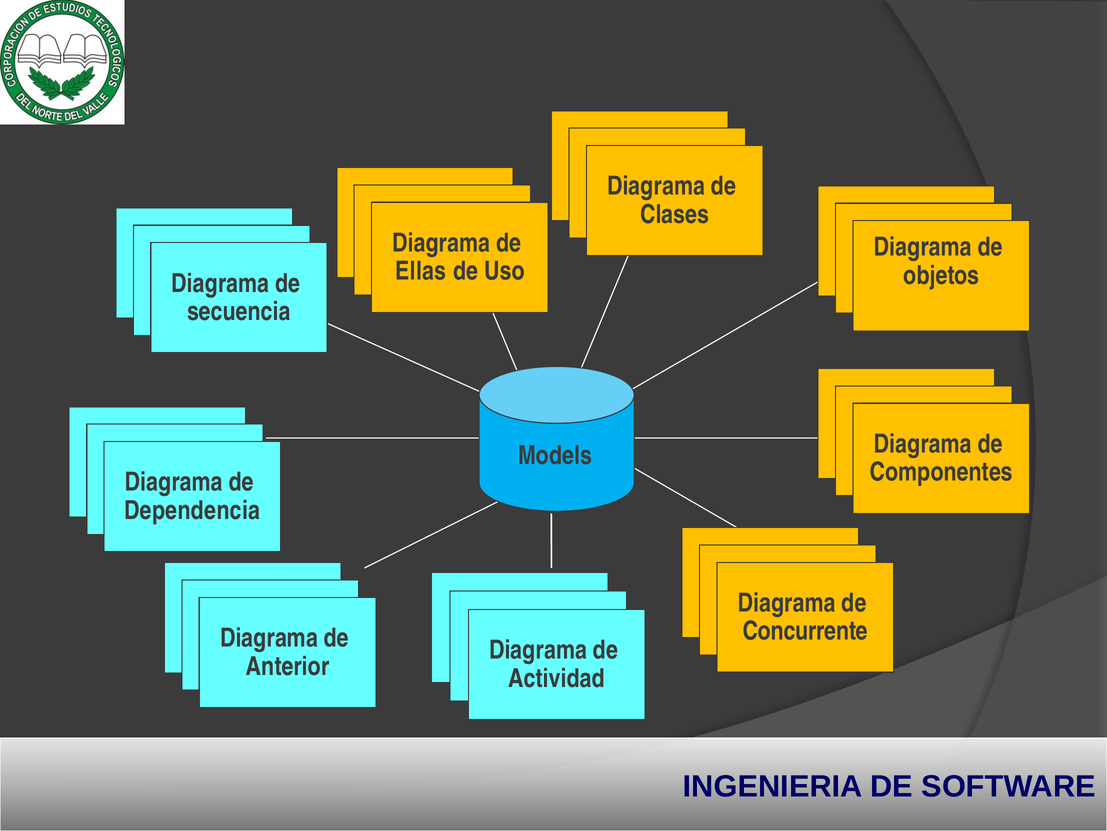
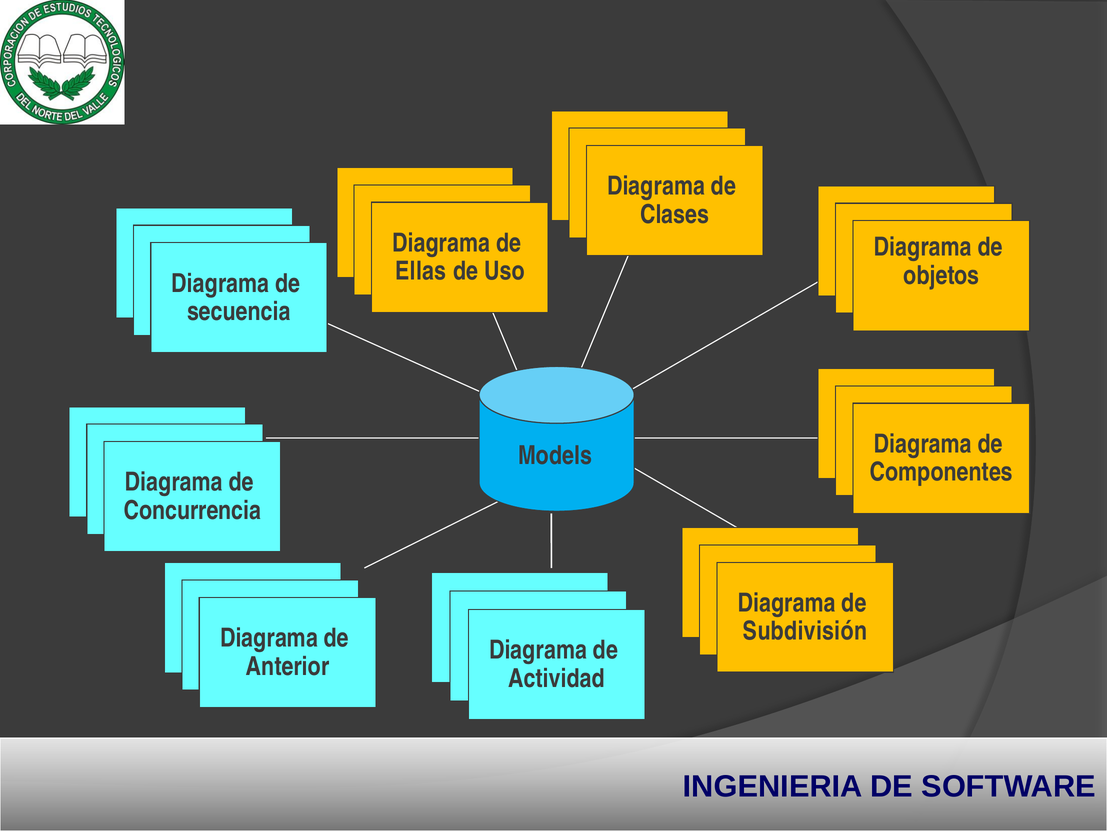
Dependencia: Dependencia -> Concurrencia
Concurrente: Concurrente -> Subdivisión
